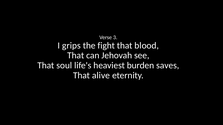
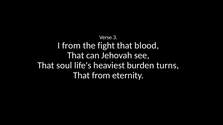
I grips: grips -> from
saves: saves -> turns
That alive: alive -> from
